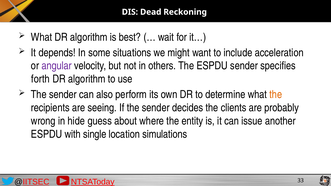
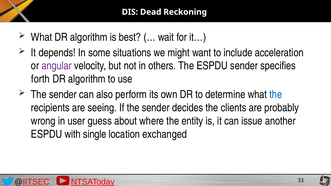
the at (276, 95) colour: orange -> blue
hide: hide -> user
simulations: simulations -> exchanged
